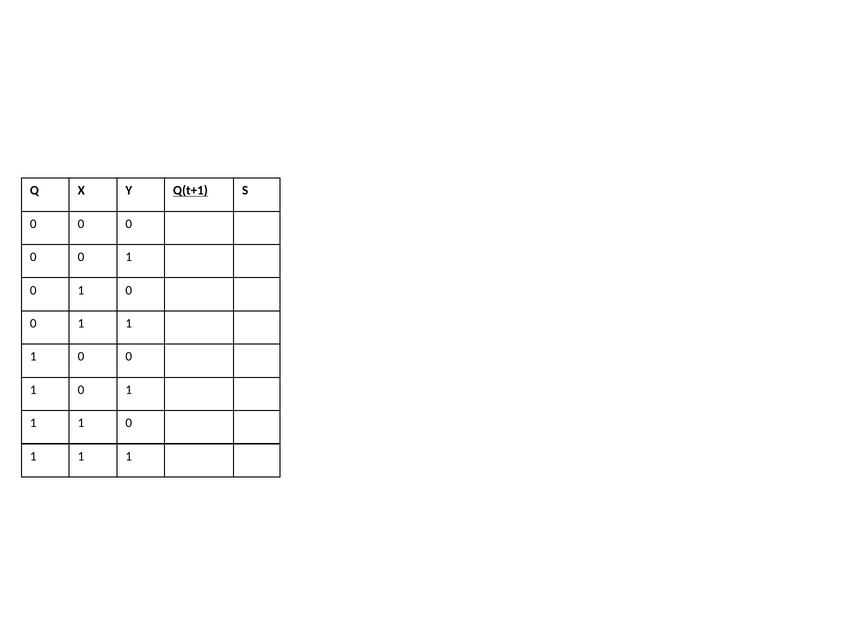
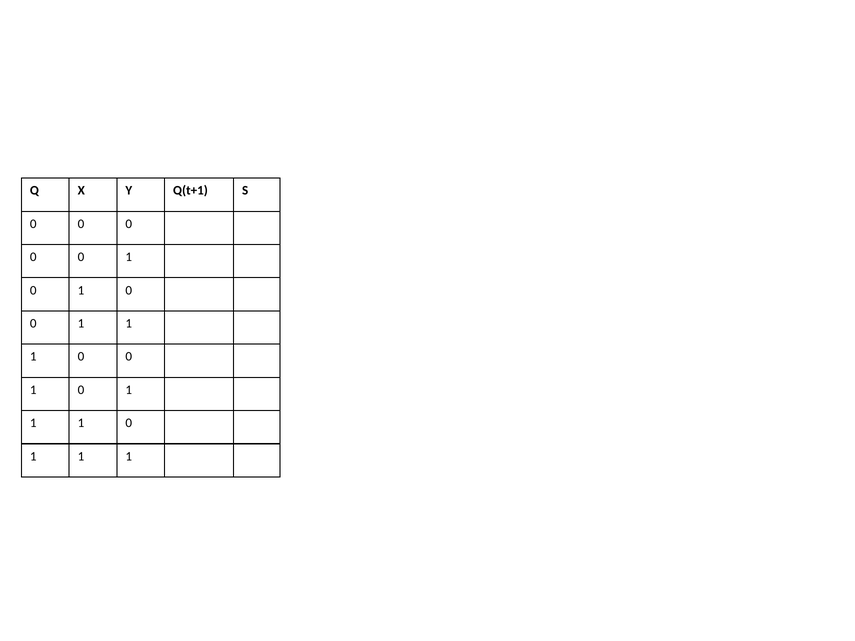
Q(t+1 underline: present -> none
